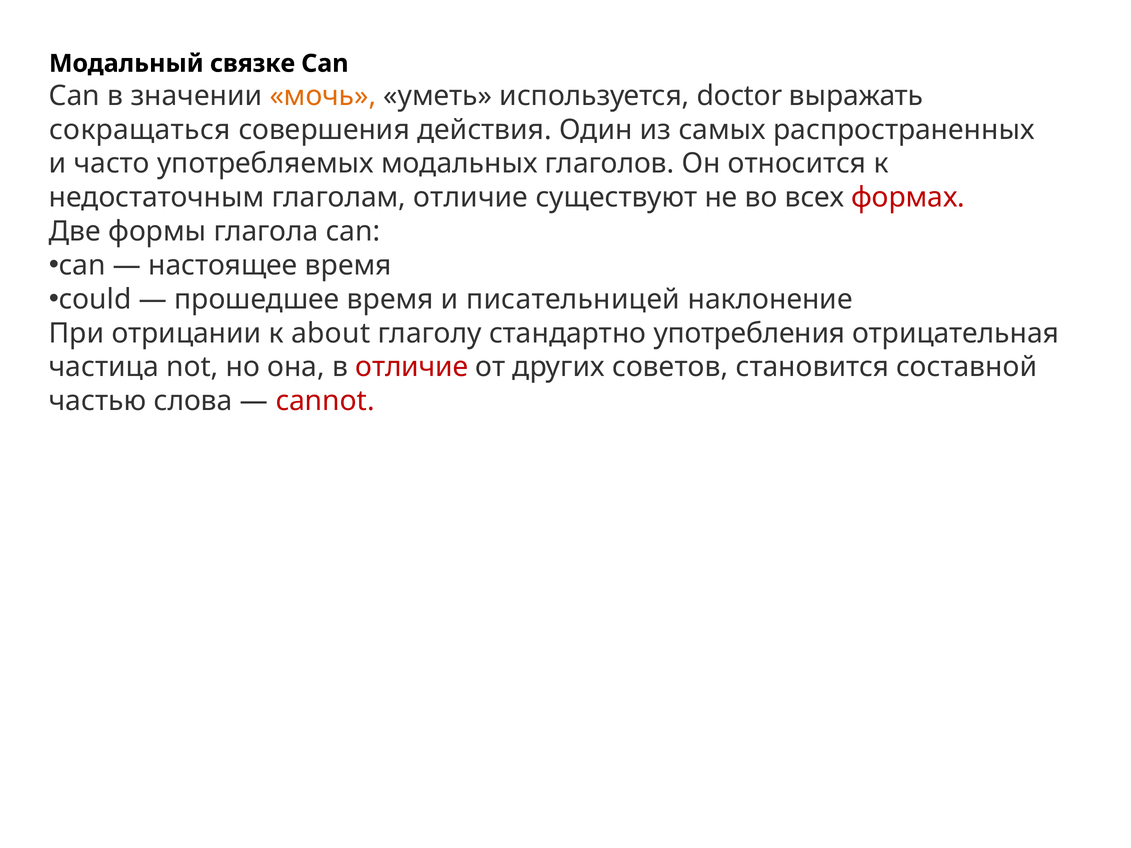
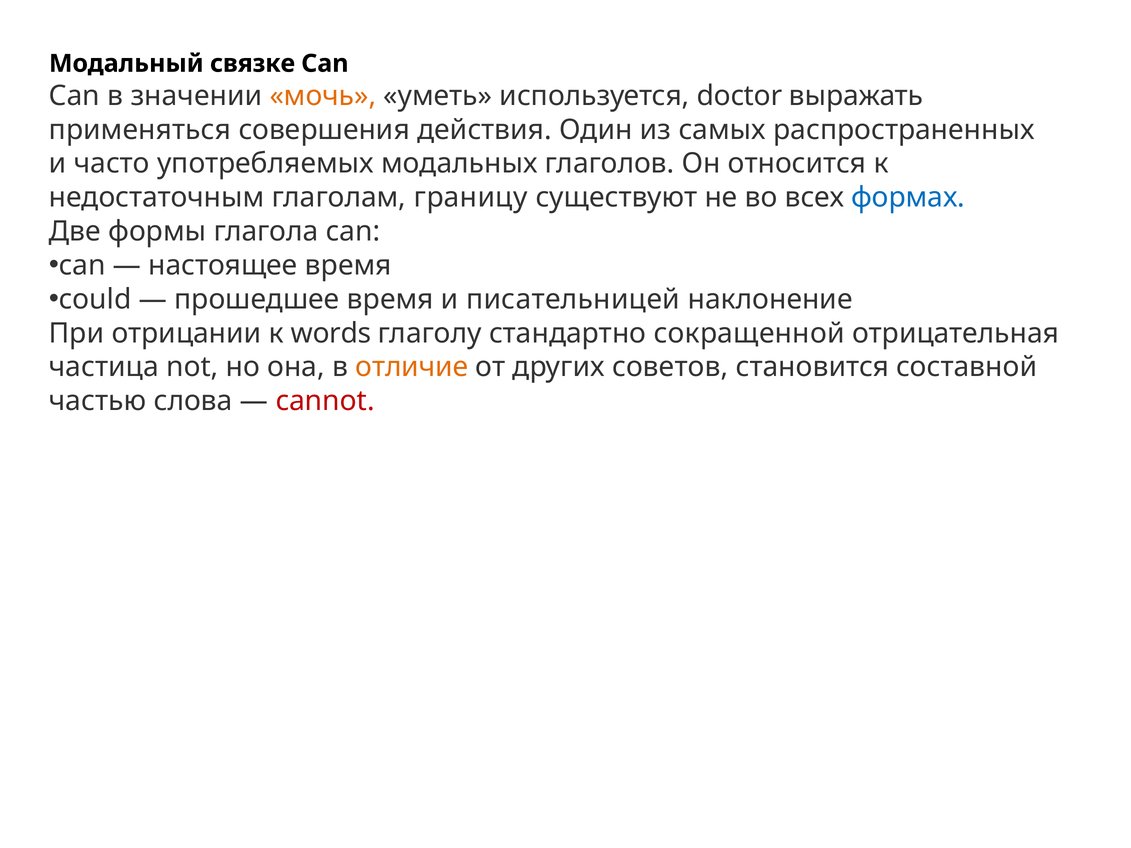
сокращаться: сокращаться -> применяться
глаголам отличие: отличие -> границу
формах colour: red -> blue
about: about -> words
употребления: употребления -> сокращенной
отличие at (412, 367) colour: red -> orange
